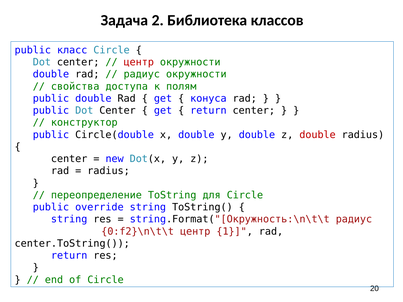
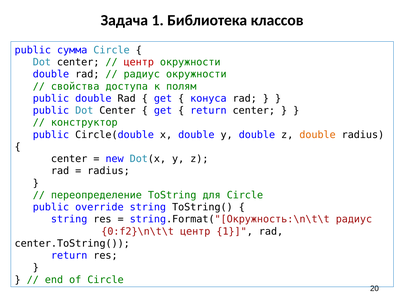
Задача 2: 2 -> 1
класс: класс -> сумма
double at (318, 135) colour: red -> orange
